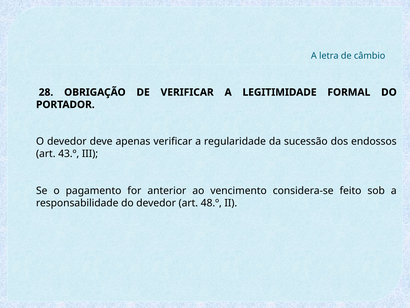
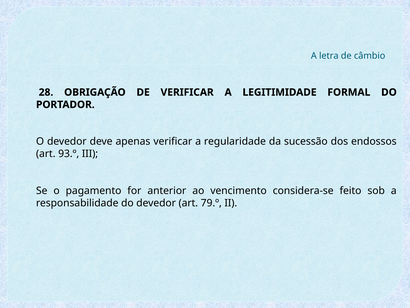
43.º: 43.º -> 93.º
48.º: 48.º -> 79.º
